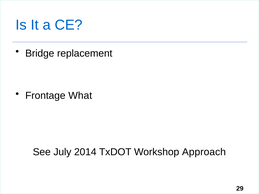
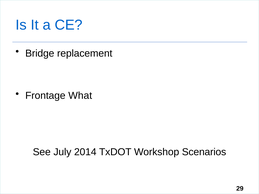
Approach: Approach -> Scenarios
